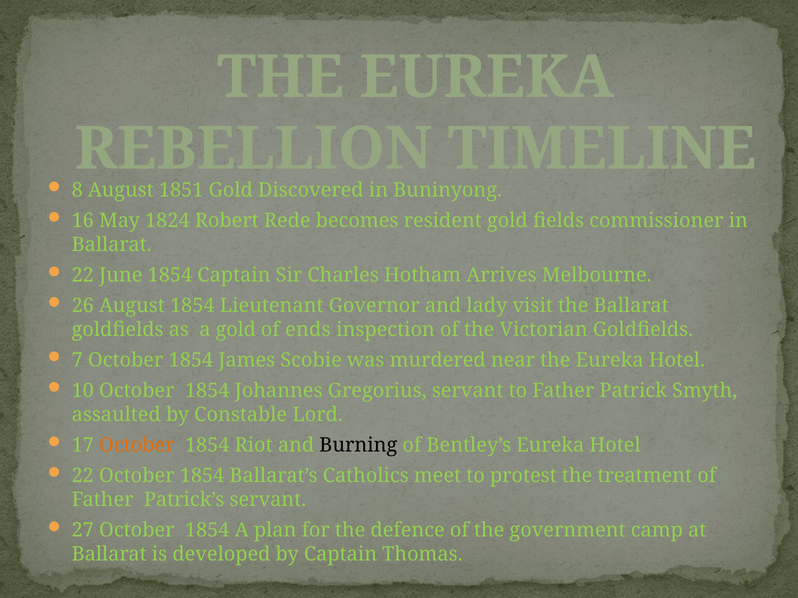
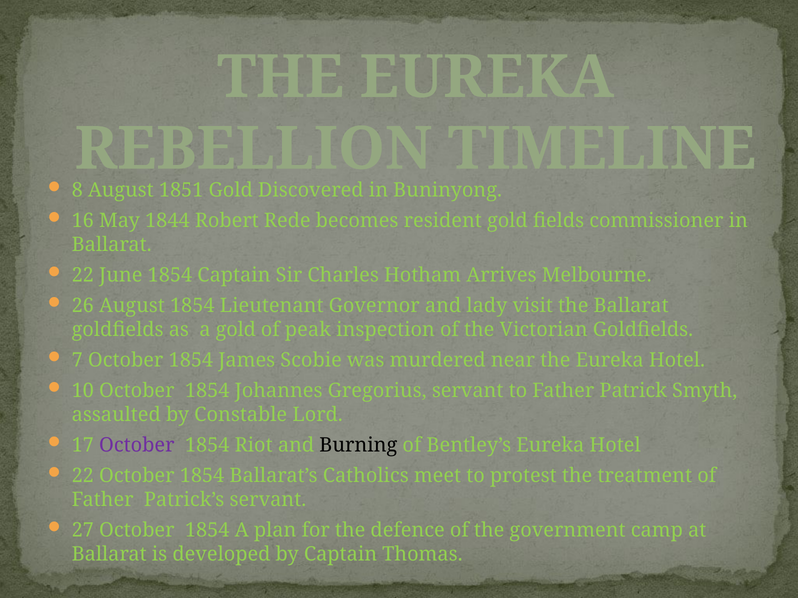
1824: 1824 -> 1844
ends: ends -> peak
October at (137, 446) colour: orange -> purple
